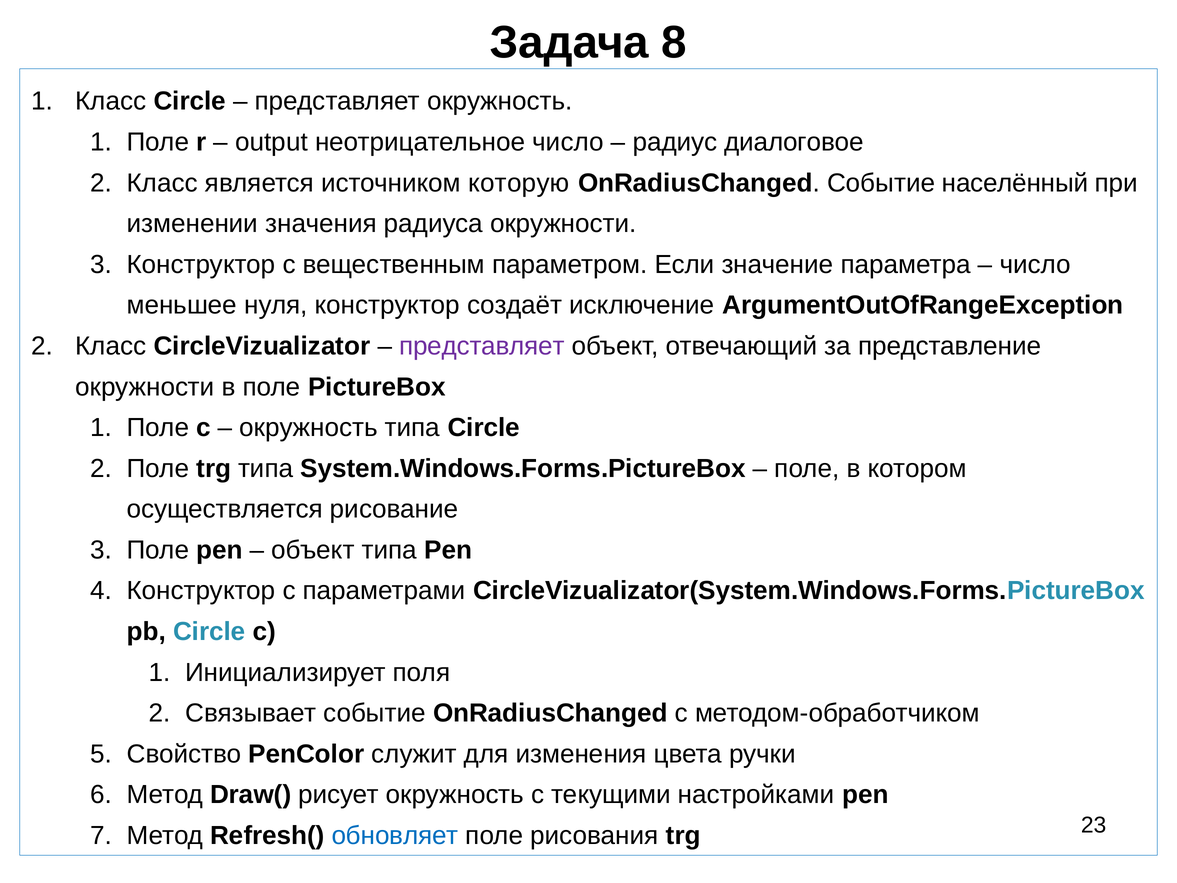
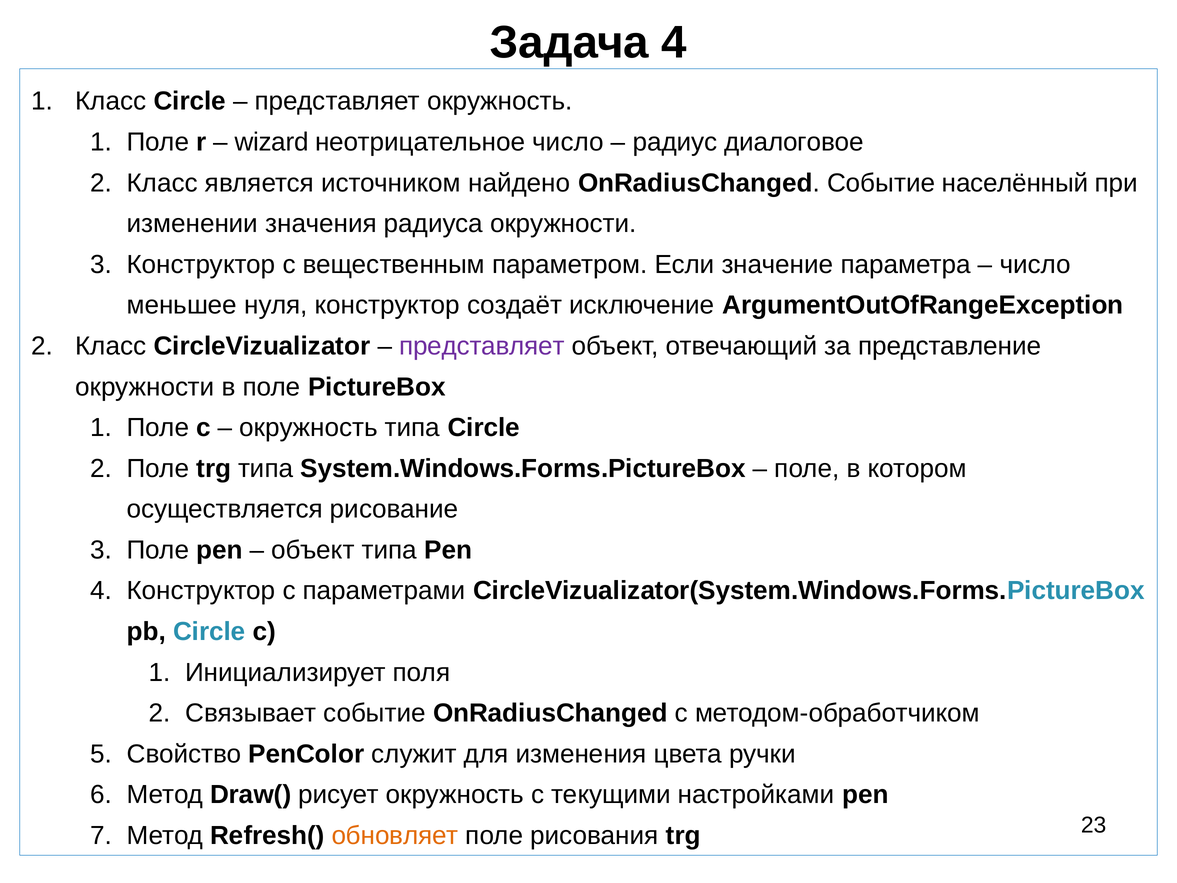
Задача 8: 8 -> 4
output: output -> wizard
которую: которую -> найдено
обновляет colour: blue -> orange
